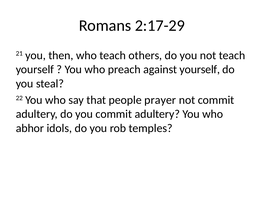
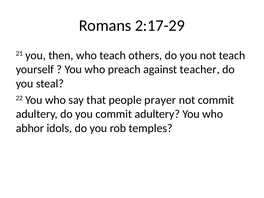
against yourself: yourself -> teacher
